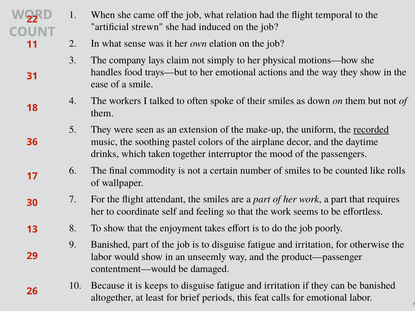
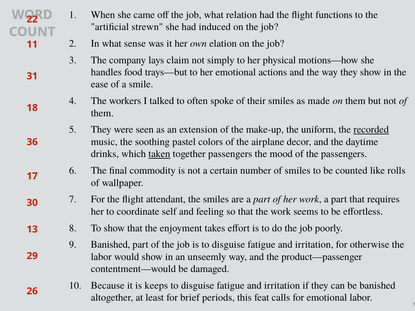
temporal: temporal -> functions
down: down -> made
taken underline: none -> present
together interruptor: interruptor -> passengers
